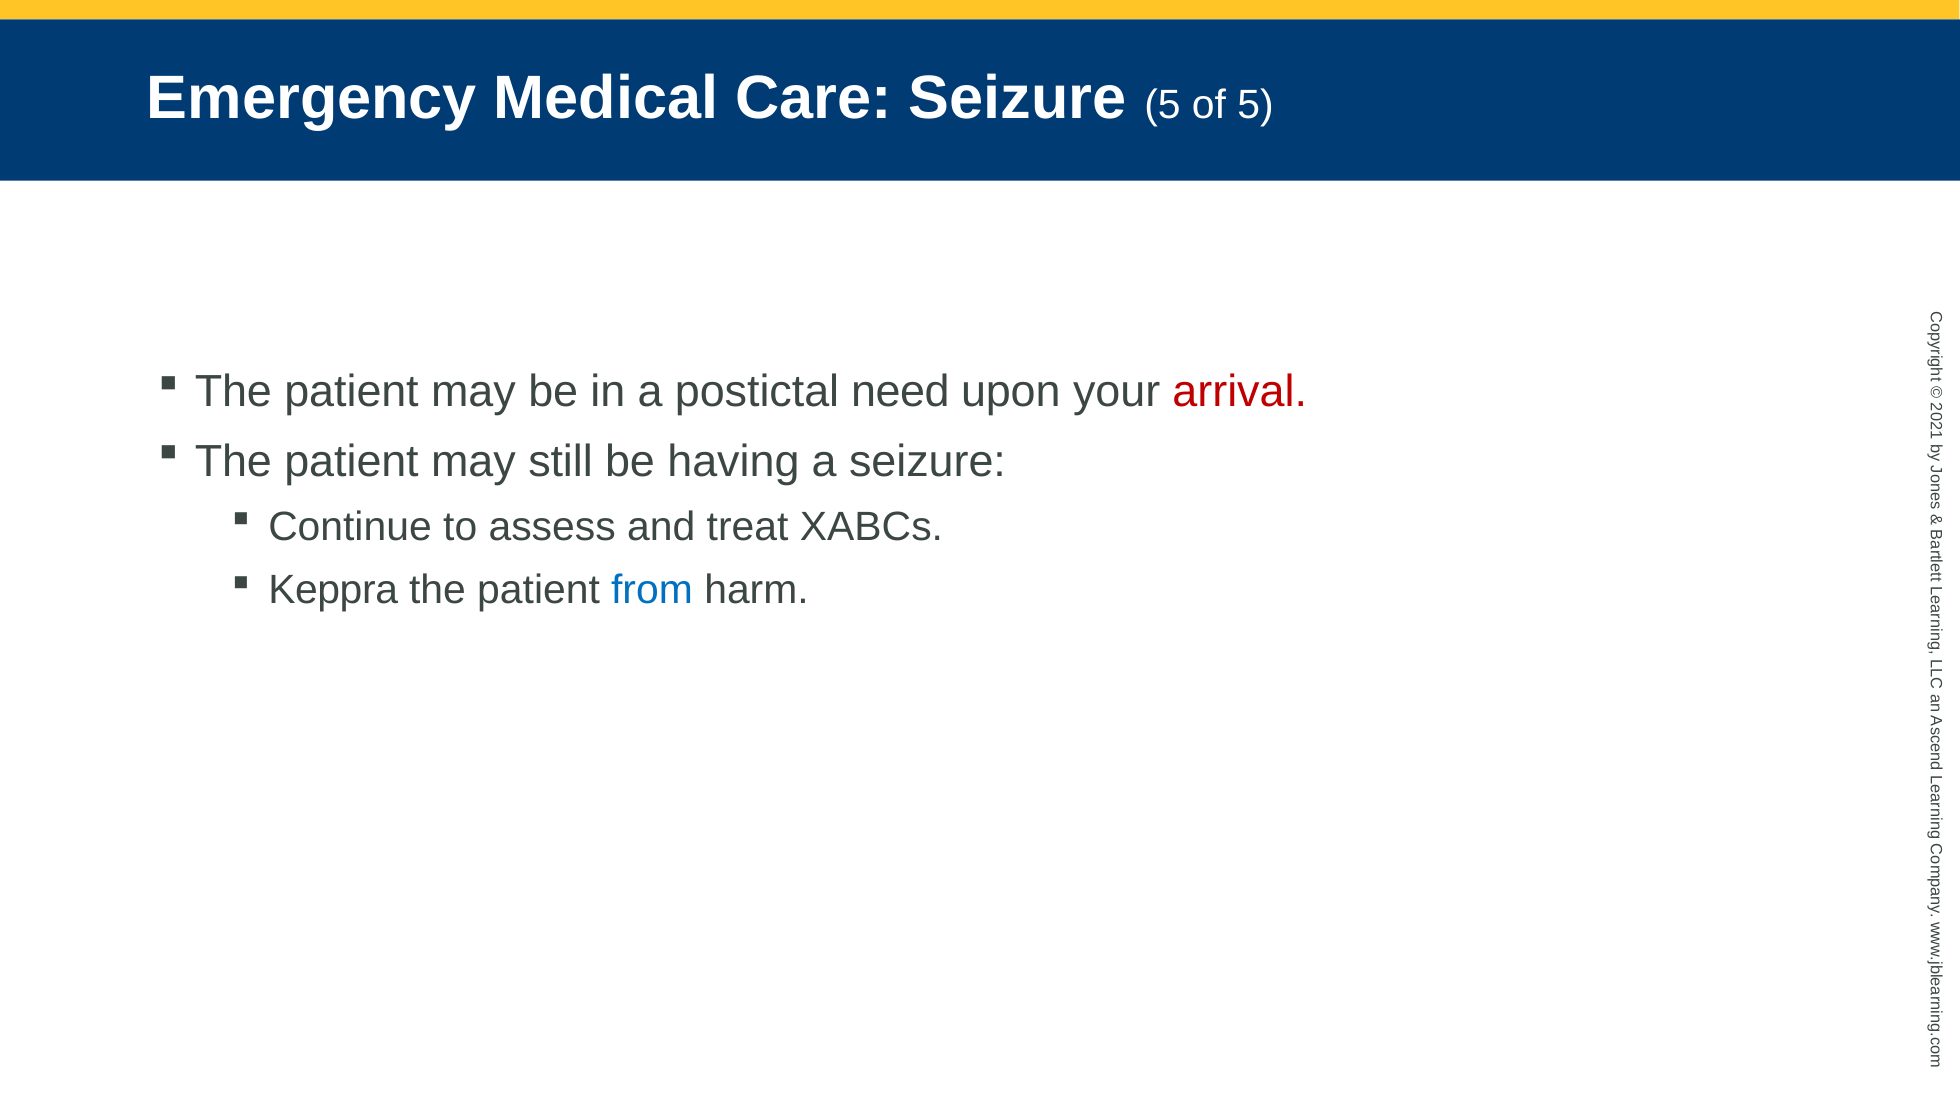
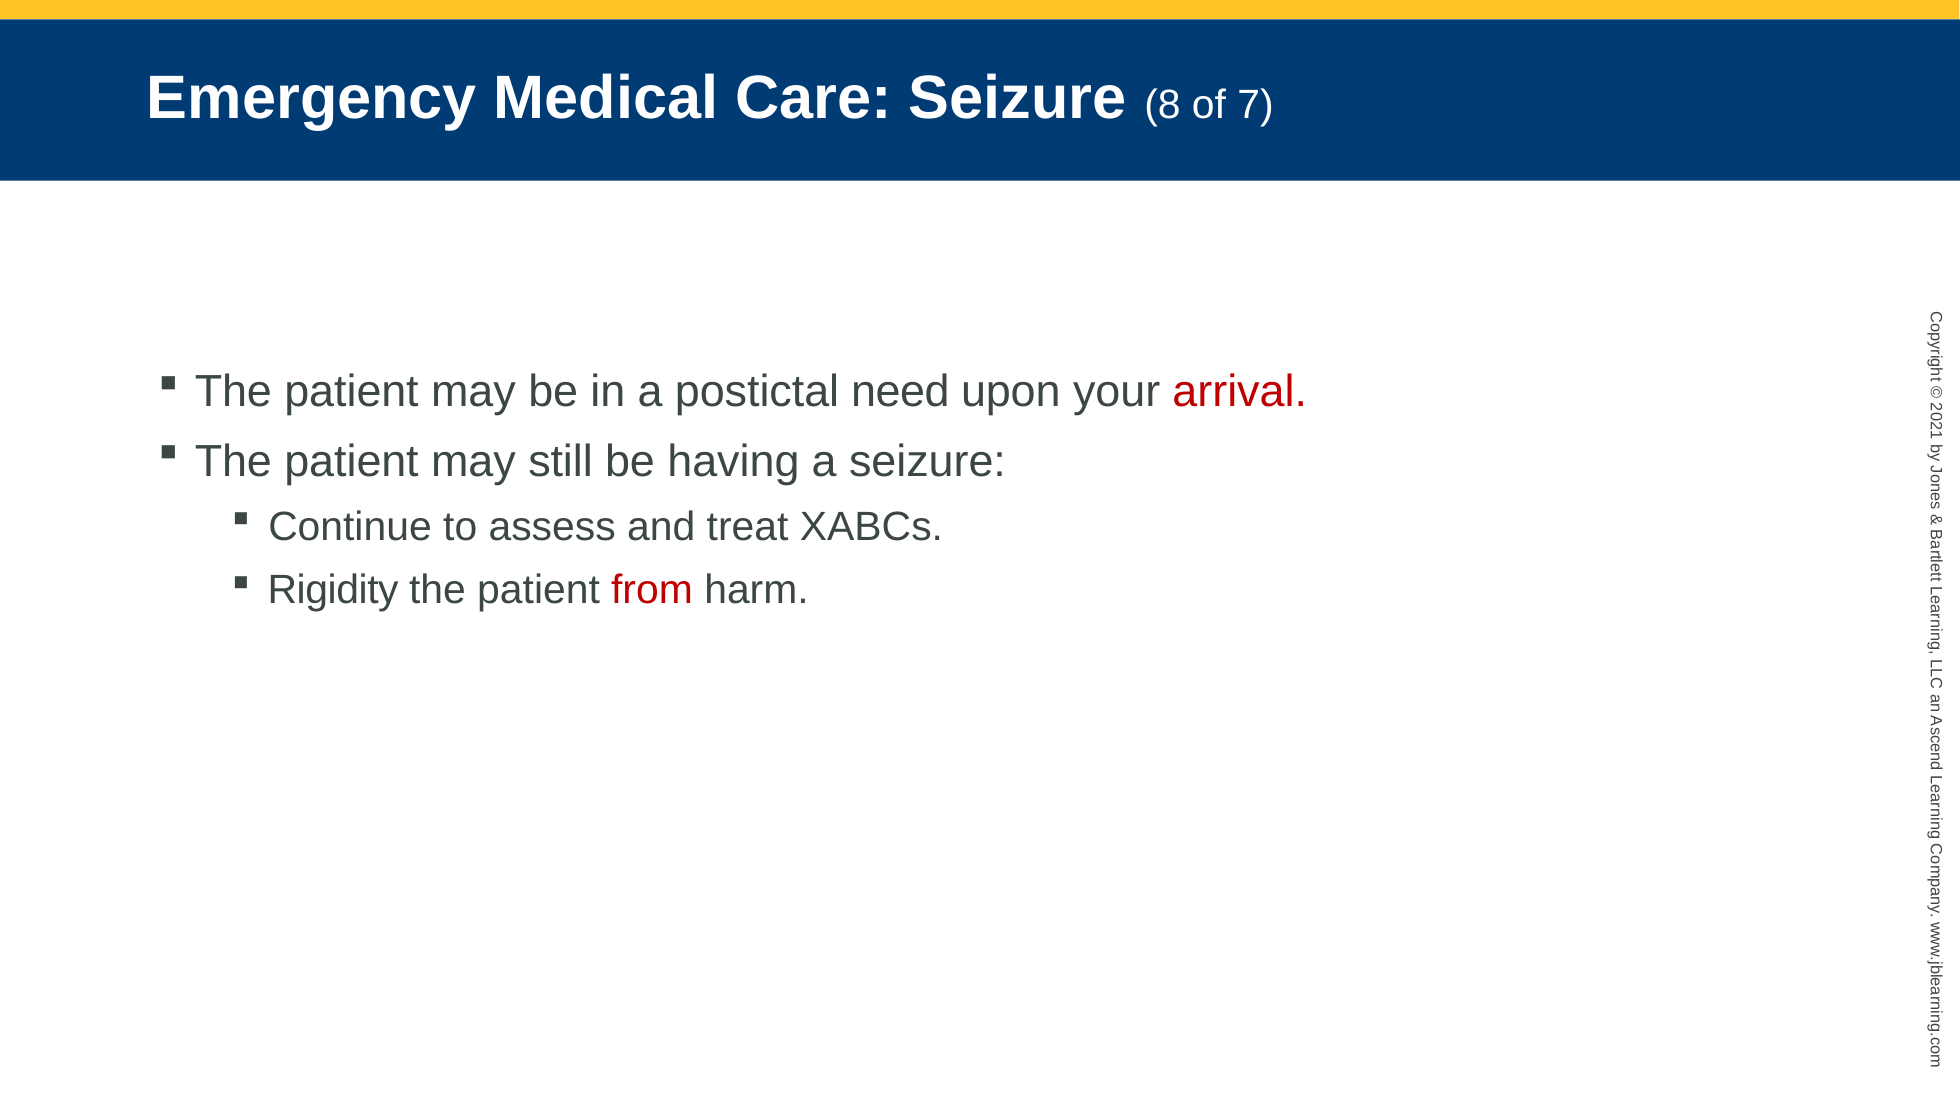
Seizure 5: 5 -> 8
of 5: 5 -> 7
Keppra: Keppra -> Rigidity
from colour: blue -> red
